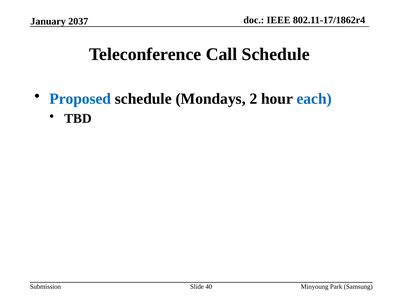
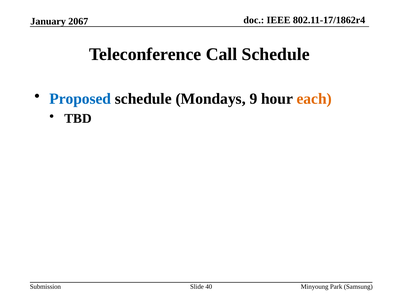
2037: 2037 -> 2067
2: 2 -> 9
each colour: blue -> orange
